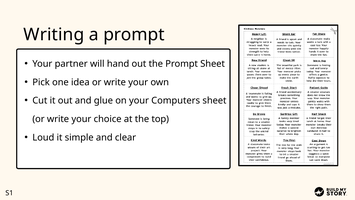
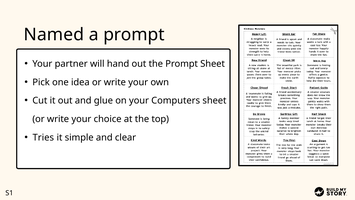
Writing: Writing -> Named
Loud: Loud -> Tries
